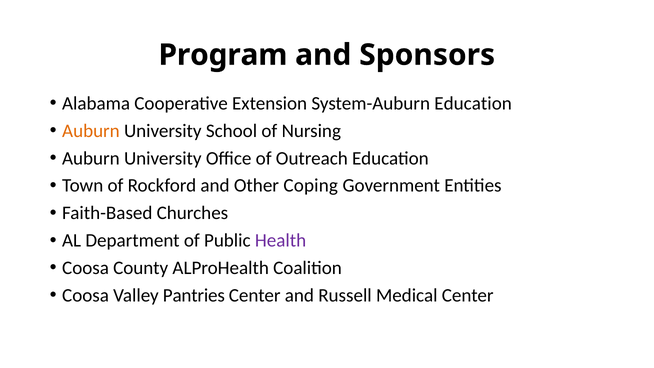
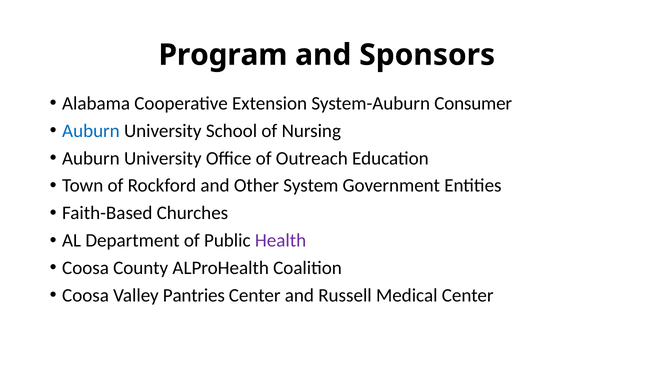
System-Auburn Education: Education -> Consumer
Auburn at (91, 131) colour: orange -> blue
Coping: Coping -> System
